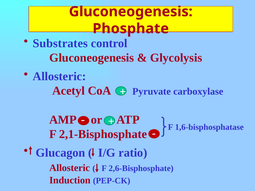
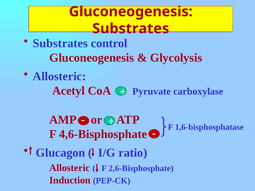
Phosphate at (131, 29): Phosphate -> Substrates
2,1-Bisphosphate: 2,1-Bisphosphate -> 4,6-Bisphosphate
